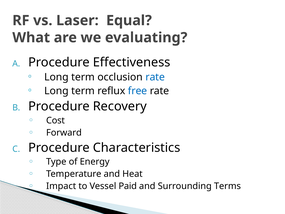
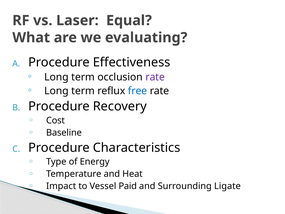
rate at (155, 77) colour: blue -> purple
Forward: Forward -> Baseline
Terms: Terms -> Ligate
